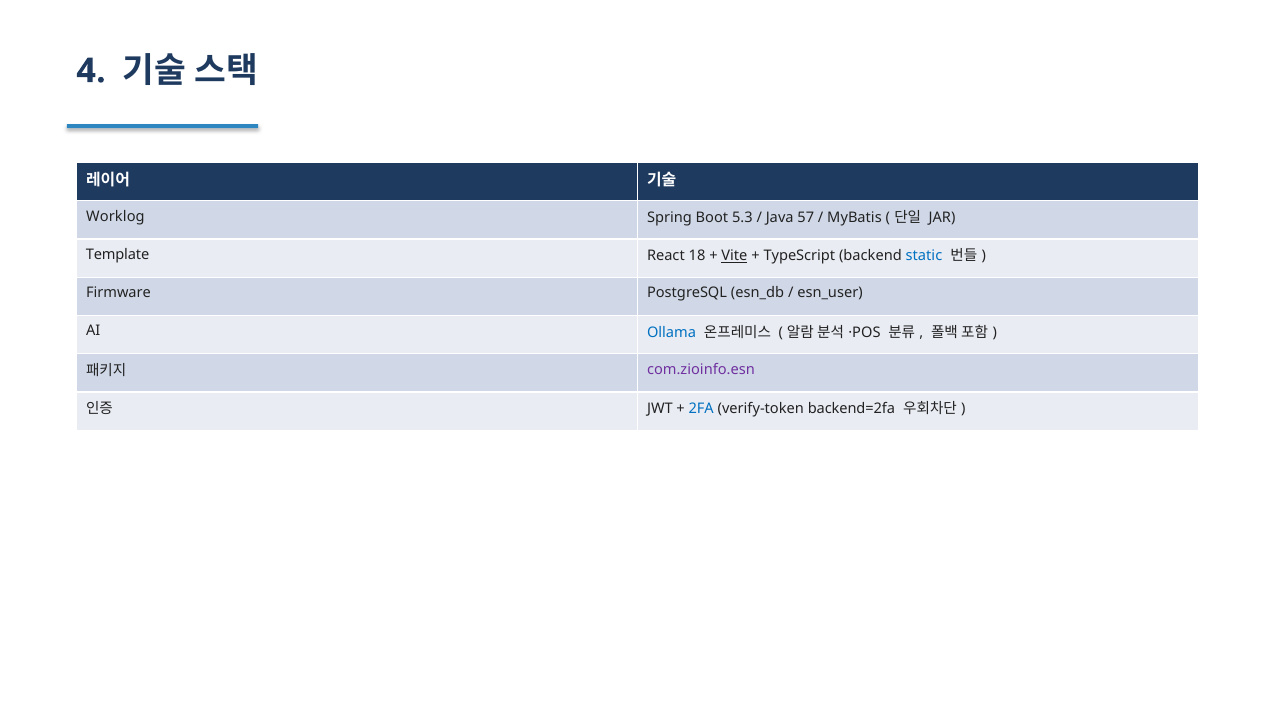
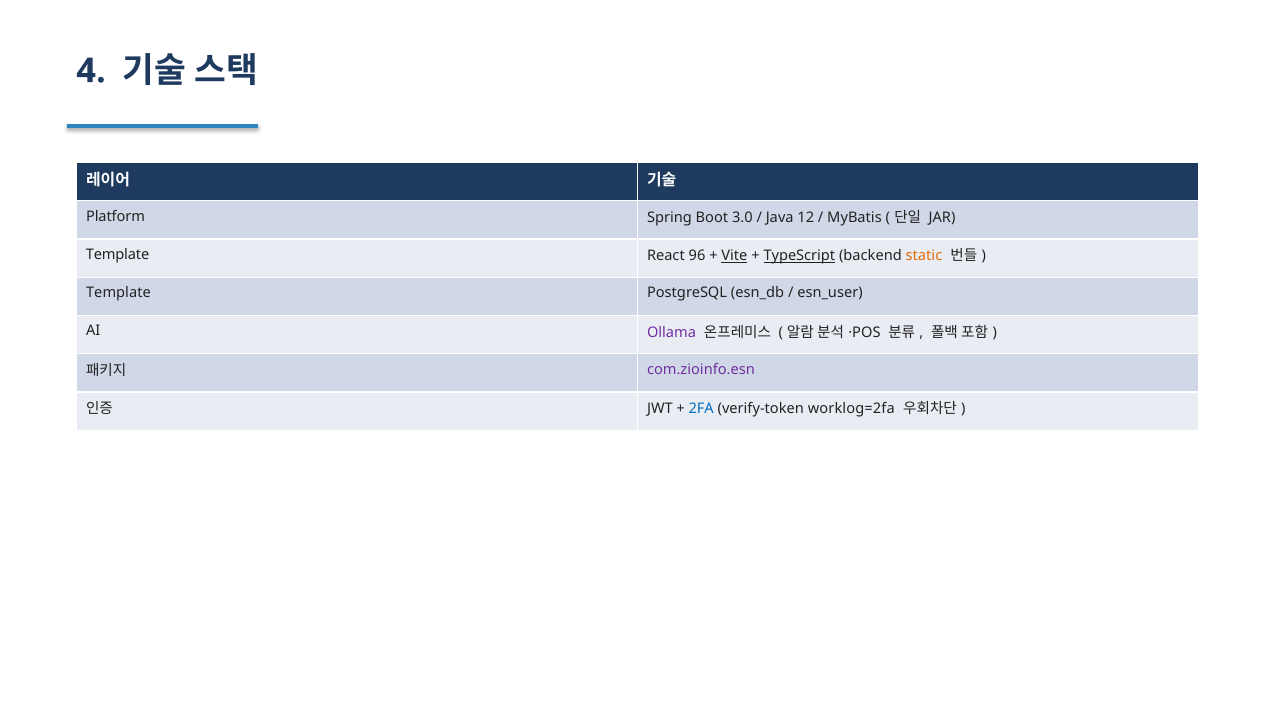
Worklog: Worklog -> Platform
5.3: 5.3 -> 3.0
57: 57 -> 12
18: 18 -> 96
TypeScript underline: none -> present
static colour: blue -> orange
Firmware at (118, 293): Firmware -> Template
Ollama colour: blue -> purple
backend=2fa: backend=2fa -> worklog=2fa
